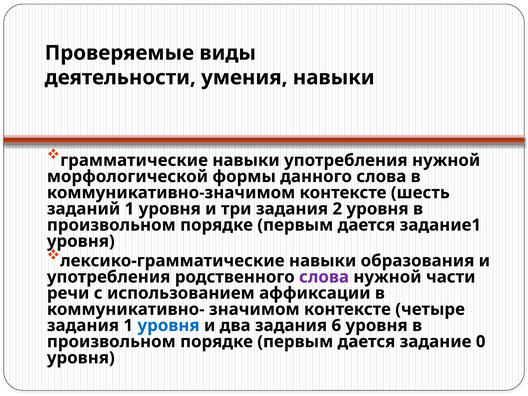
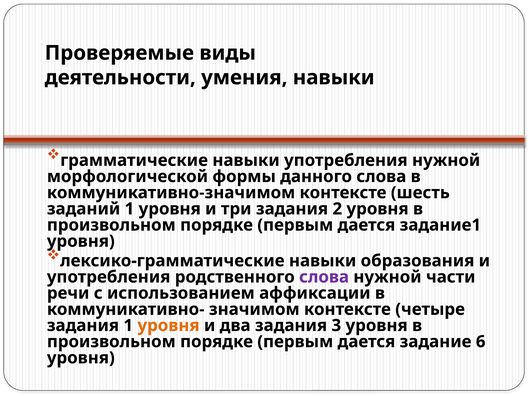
уровня at (169, 325) colour: blue -> orange
6: 6 -> 3
0: 0 -> 6
